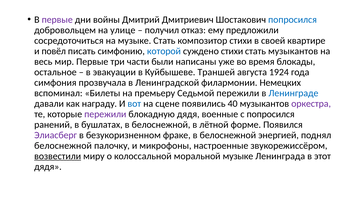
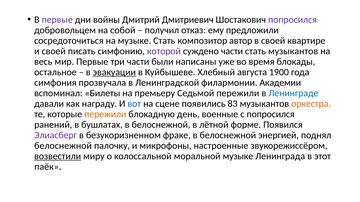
попросился at (292, 20) colour: blue -> purple
улице: улице -> собой
композитор стихи: стихи -> автор
и повёл: повёл -> своей
которой colour: blue -> purple
суждено стихи: стихи -> части
эвакуации underline: none -> present
Траншей: Траншей -> Хлебный
1924: 1924 -> 1900
Немецких: Немецких -> Академии
40: 40 -> 83
оркестра colour: purple -> orange
пережили at (105, 114) colour: purple -> orange
блокадную дядя: дядя -> день
дядя at (48, 167): дядя -> паёк
